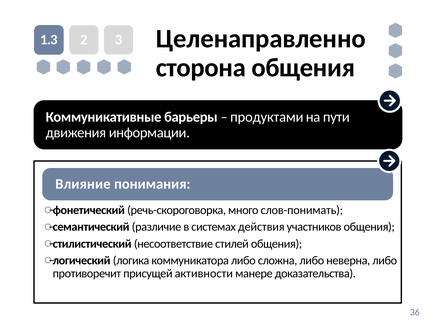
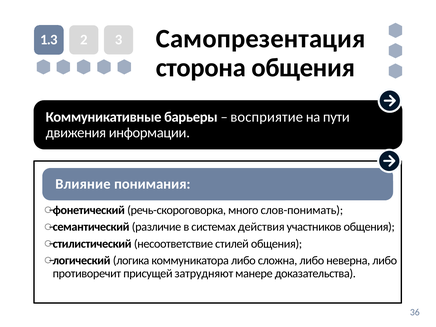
Целенаправленно: Целенаправленно -> Самопрезентация
продуктами: продуктами -> восприятие
активности: активности -> затрудняют
